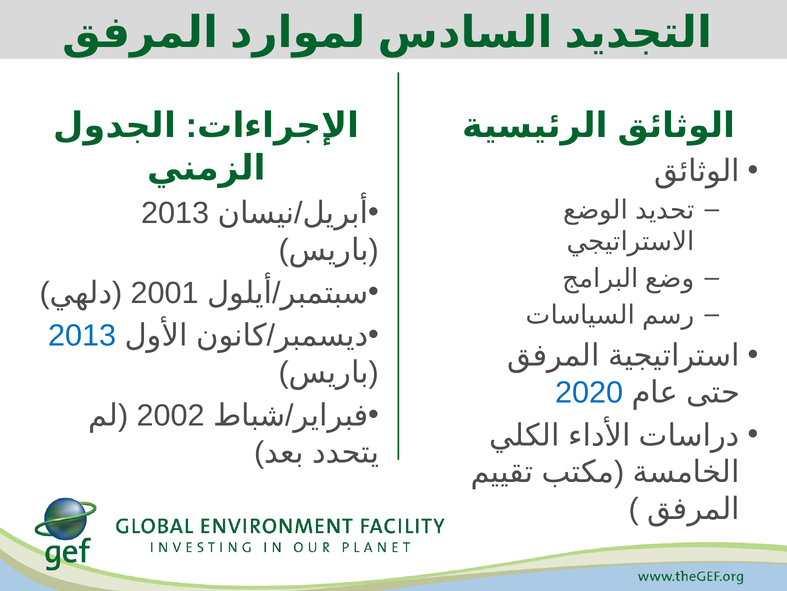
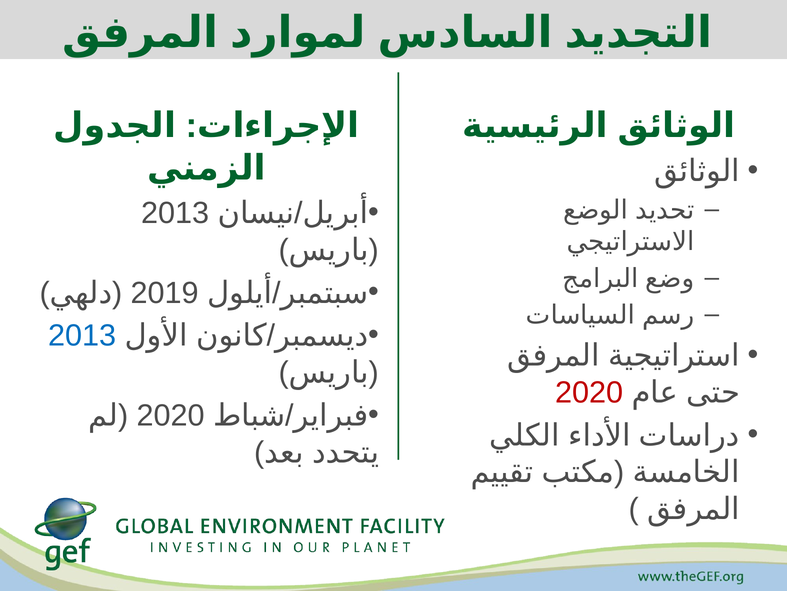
2001: 2001 -> 2019
2020 at (589, 392) colour: blue -> red
2002 at (171, 415): 2002 -> 2020
